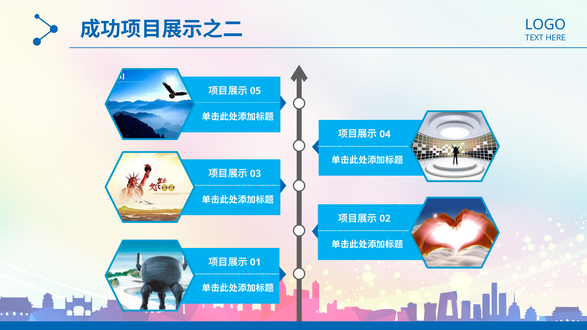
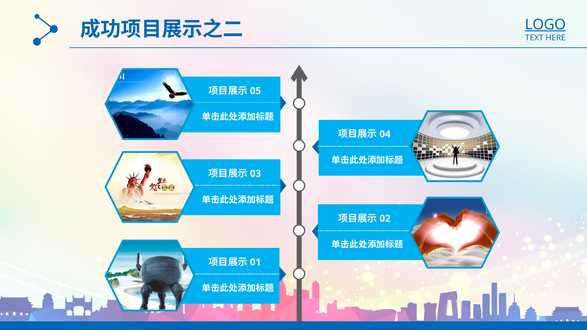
LOGO underline: none -> present
